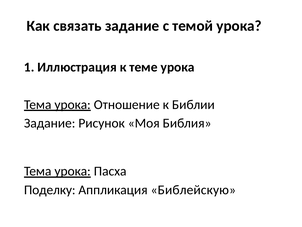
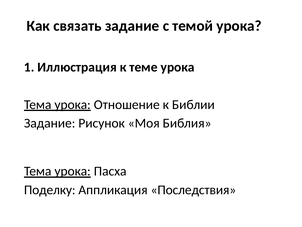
Библейскую: Библейскую -> Последствия
